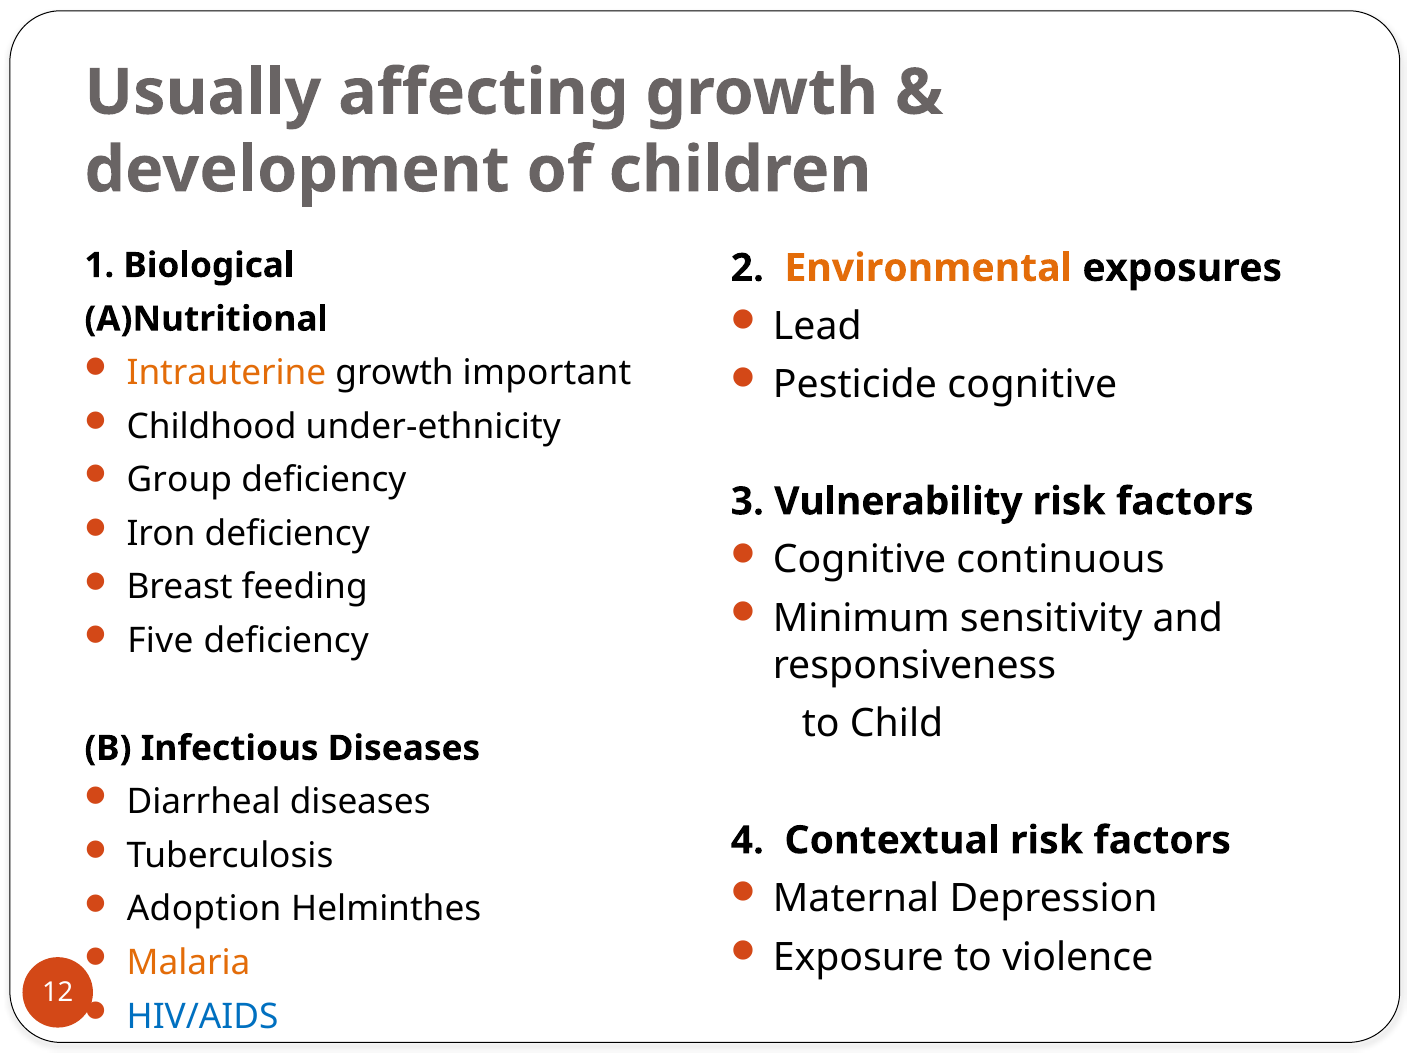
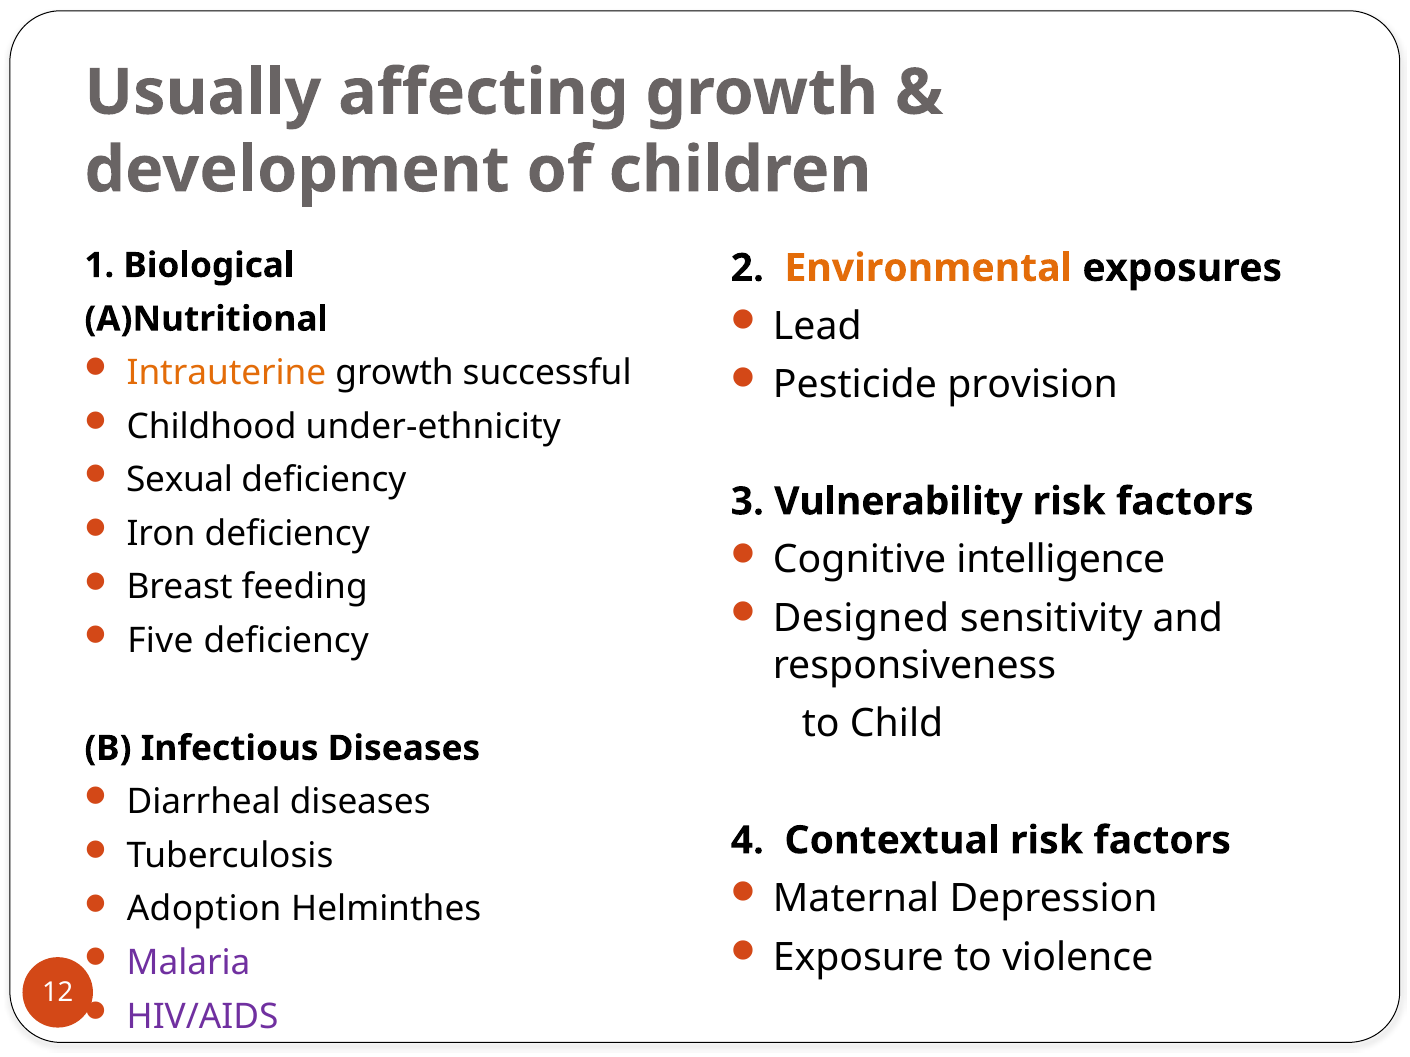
important: important -> successful
Pesticide cognitive: cognitive -> provision
Group: Group -> Sexual
continuous: continuous -> intelligence
Minimum: Minimum -> Designed
Malaria colour: orange -> purple
HIV/AIDS colour: blue -> purple
